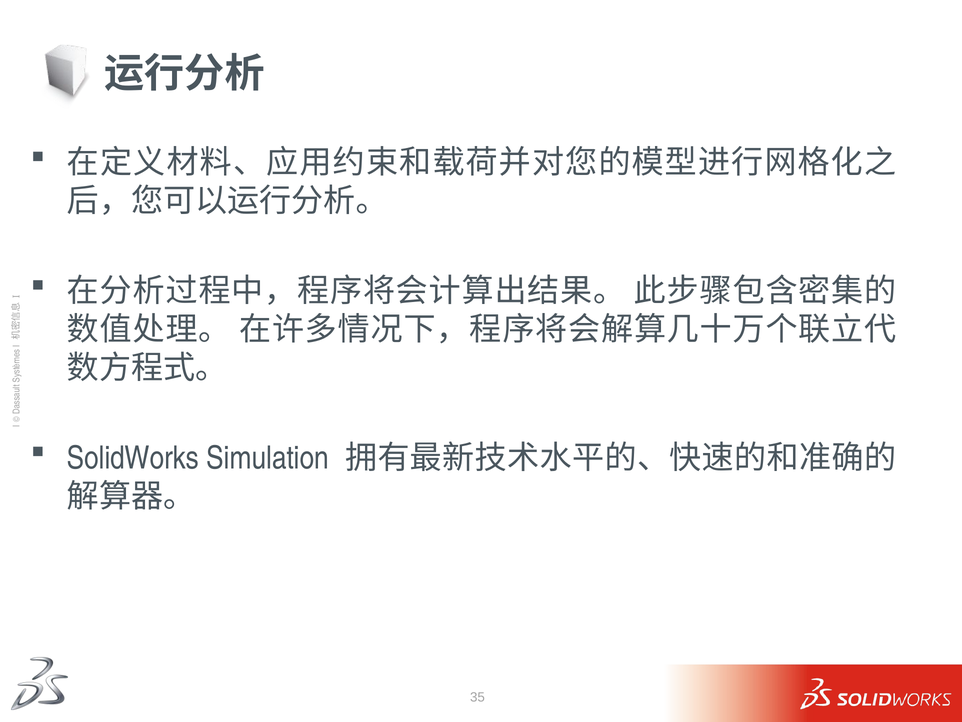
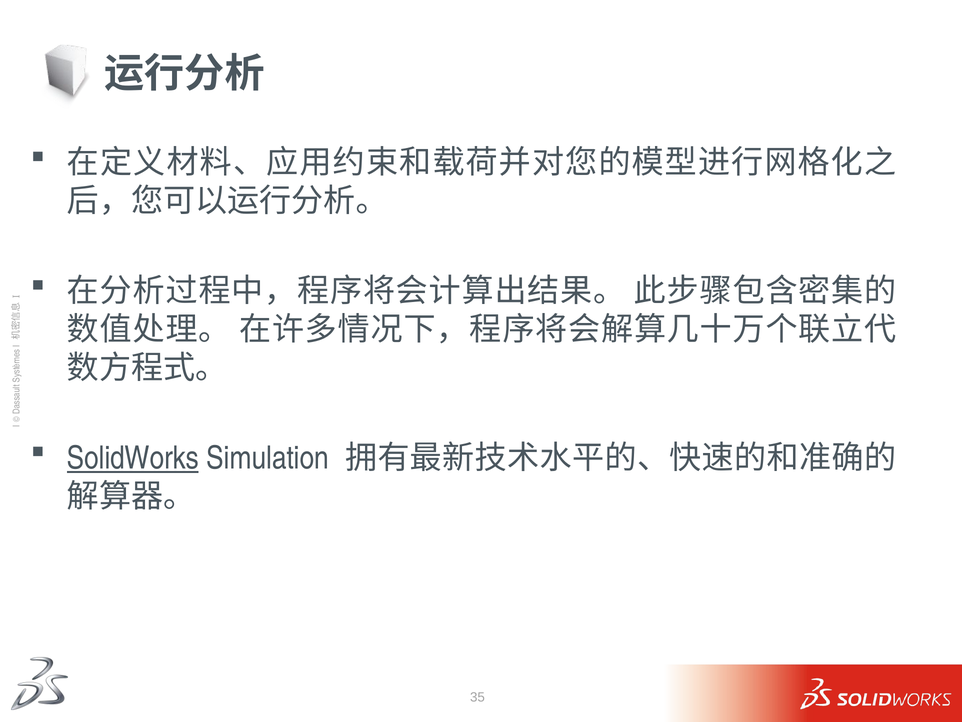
SolidWorks underline: none -> present
